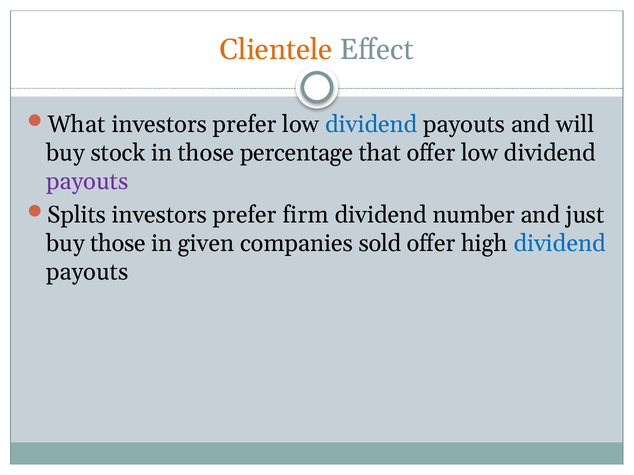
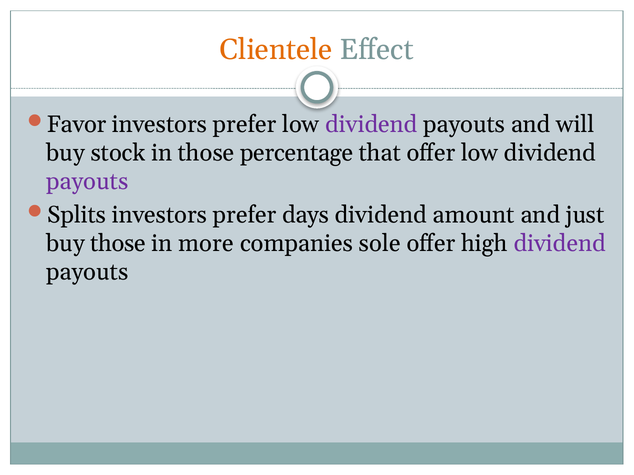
What: What -> Favor
dividend at (371, 125) colour: blue -> purple
firm: firm -> days
number: number -> amount
given: given -> more
sold: sold -> sole
dividend at (560, 244) colour: blue -> purple
